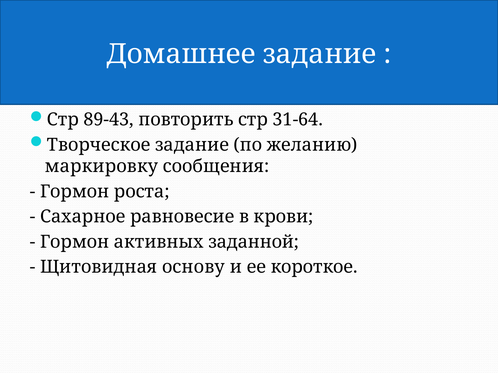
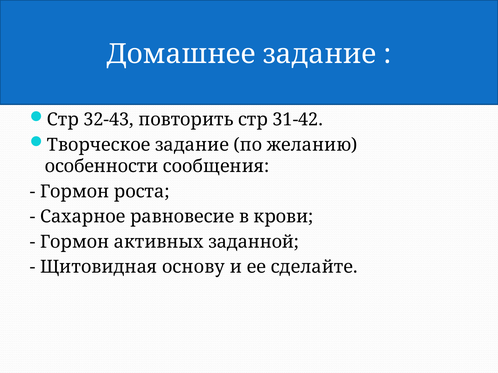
89-43: 89-43 -> 32-43
31-64: 31-64 -> 31-42
маркировку: маркировку -> особенности
короткое: короткое -> сделайте
